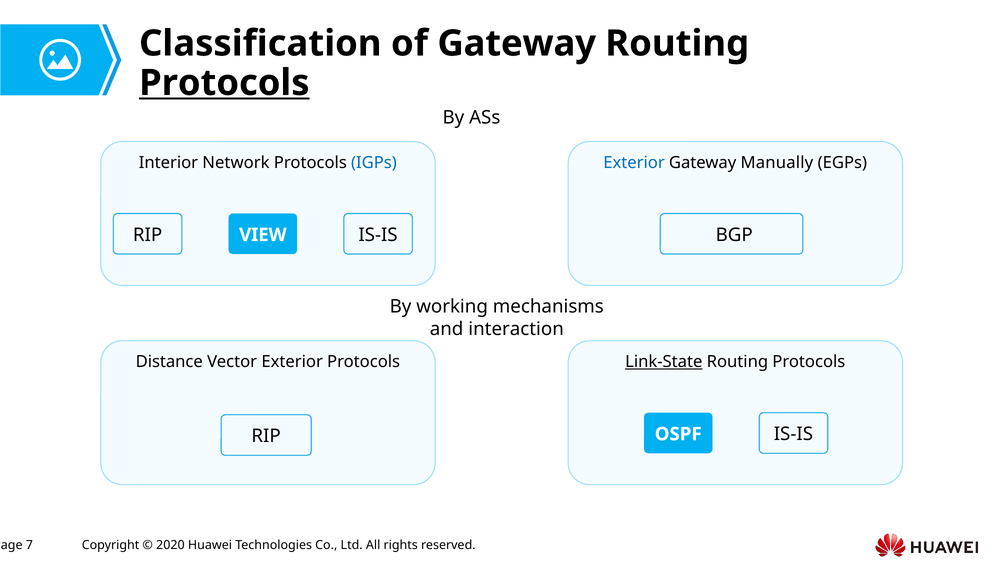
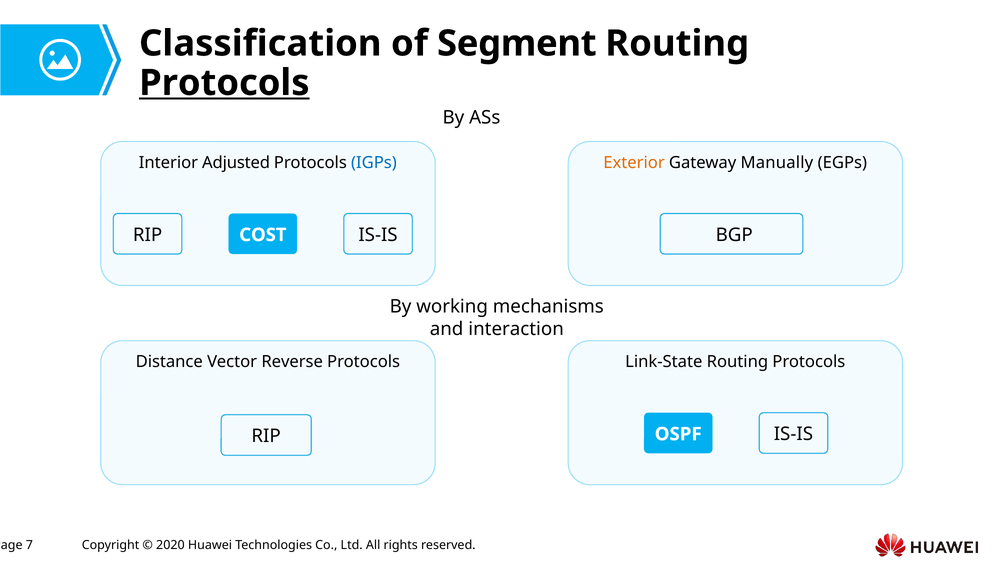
of Gateway: Gateway -> Segment
Network: Network -> Adjusted
Exterior at (634, 163) colour: blue -> orange
VIEW: VIEW -> COST
Vector Exterior: Exterior -> Reverse
Link-State underline: present -> none
